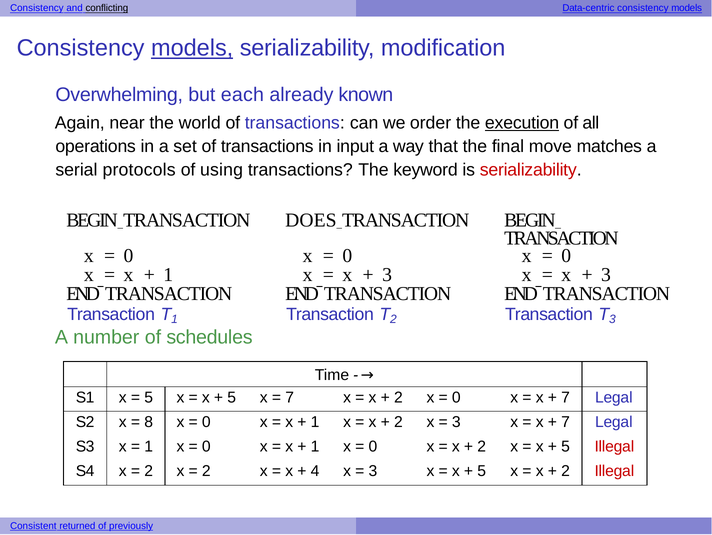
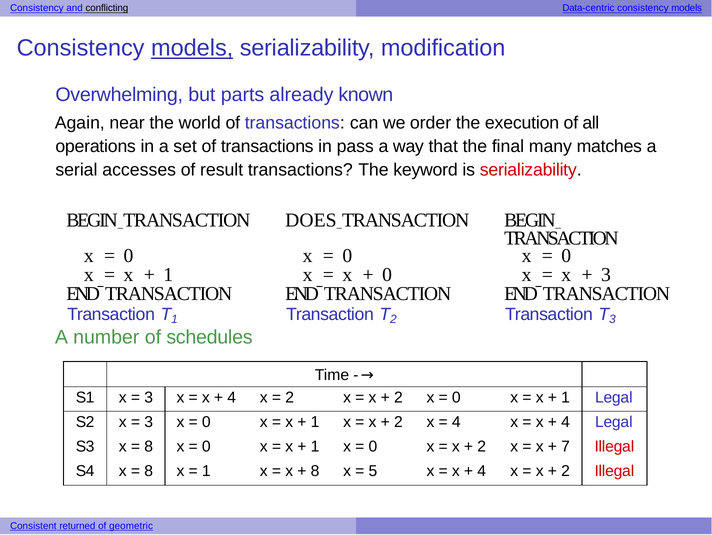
each: each -> parts
execution underline: present -> none
input: input -> pass
move: move -> many
protocols: protocols -> accesses
using: using -> result
3 at (387, 275): 3 -> 0
5 at (149, 397): 5 -> 3
5 at (232, 397): 5 -> 4
7 at (290, 397): 7 -> 2
7 at (566, 397): 7 -> 1
8 at (149, 422): 8 -> 3
3 at (456, 422): 3 -> 4
7 at (566, 422): 7 -> 4
1 at (149, 446): 1 -> 8
5 at (566, 446): 5 -> 7
2 at (149, 471): 2 -> 8
2 at (206, 471): 2 -> 1
4 at (315, 471): 4 -> 8
3 at (373, 471): 3 -> 5
5 at (482, 471): 5 -> 4
previously: previously -> geometric
